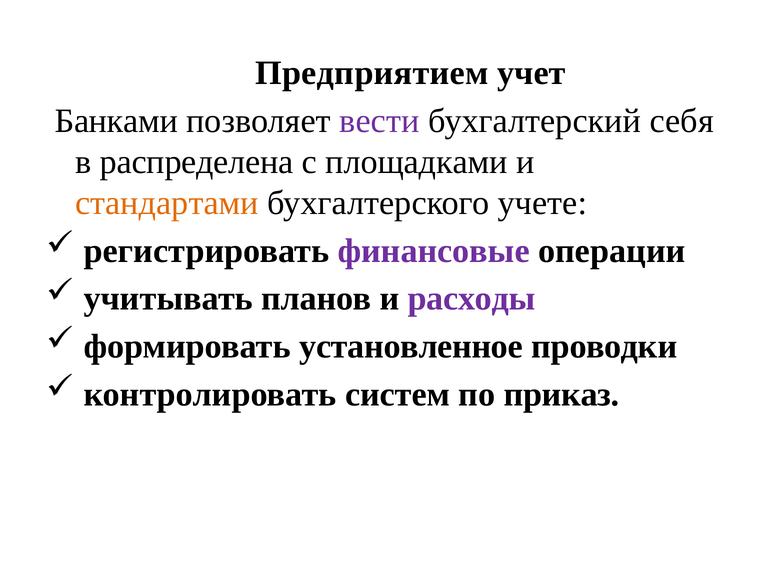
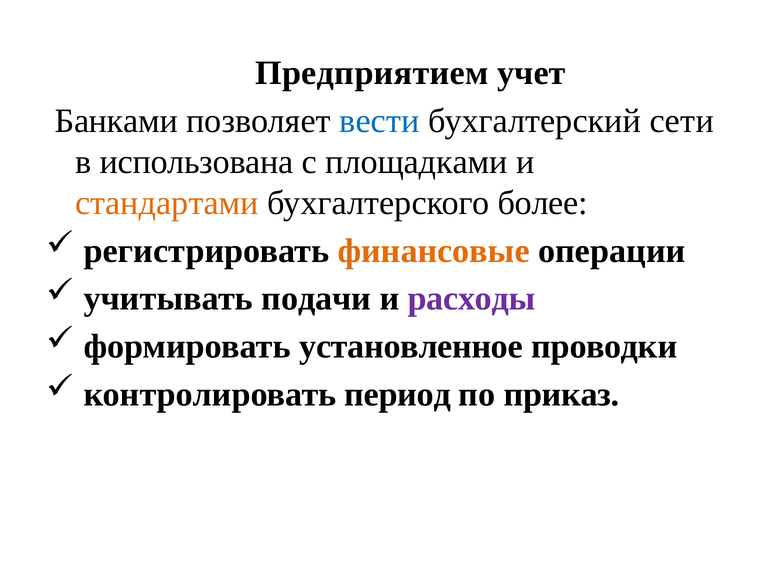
вести colour: purple -> blue
себя: себя -> сети
распределена: распределена -> использована
учете: учете -> более
финансовые colour: purple -> orange
планов: планов -> подачи
систем: систем -> период
